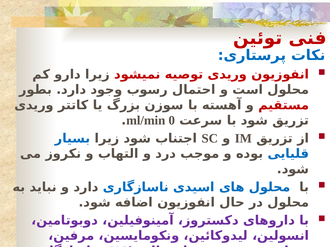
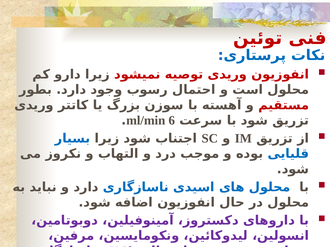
0: 0 -> 6
